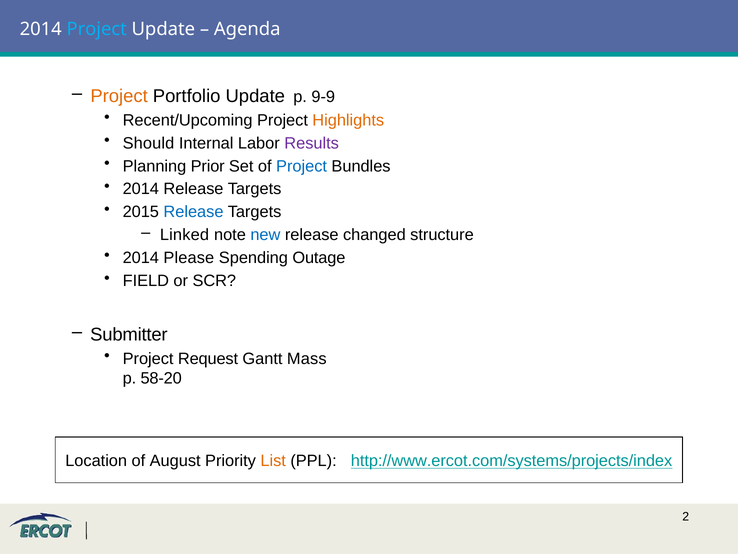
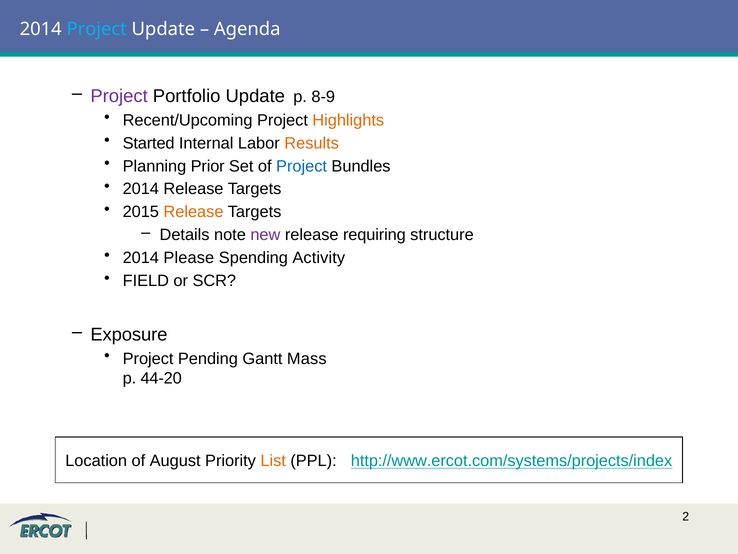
Project at (119, 96) colour: orange -> purple
9-9: 9-9 -> 8-9
Should: Should -> Started
Results colour: purple -> orange
Release at (193, 212) colour: blue -> orange
Linked: Linked -> Details
new colour: blue -> purple
changed: changed -> requiring
Outage: Outage -> Activity
Submitter: Submitter -> Exposure
Request: Request -> Pending
58-20: 58-20 -> 44-20
